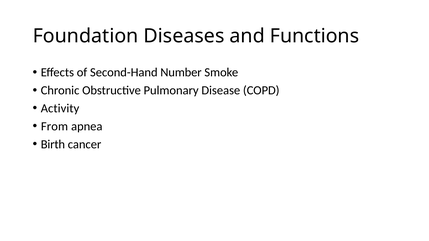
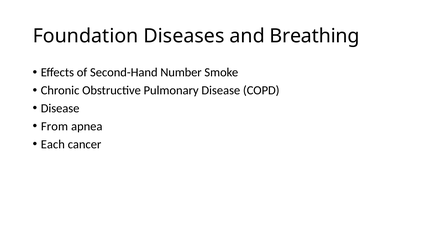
Functions: Functions -> Breathing
Activity at (60, 109): Activity -> Disease
Birth: Birth -> Each
